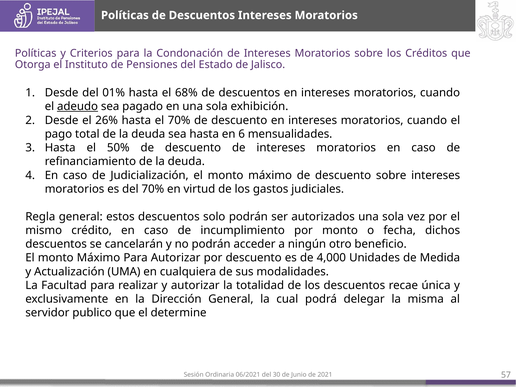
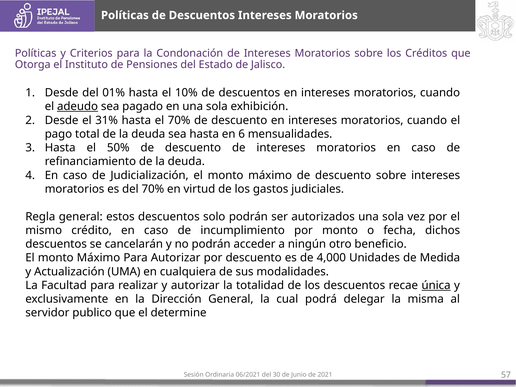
68%: 68% -> 10%
26%: 26% -> 31%
única underline: none -> present
